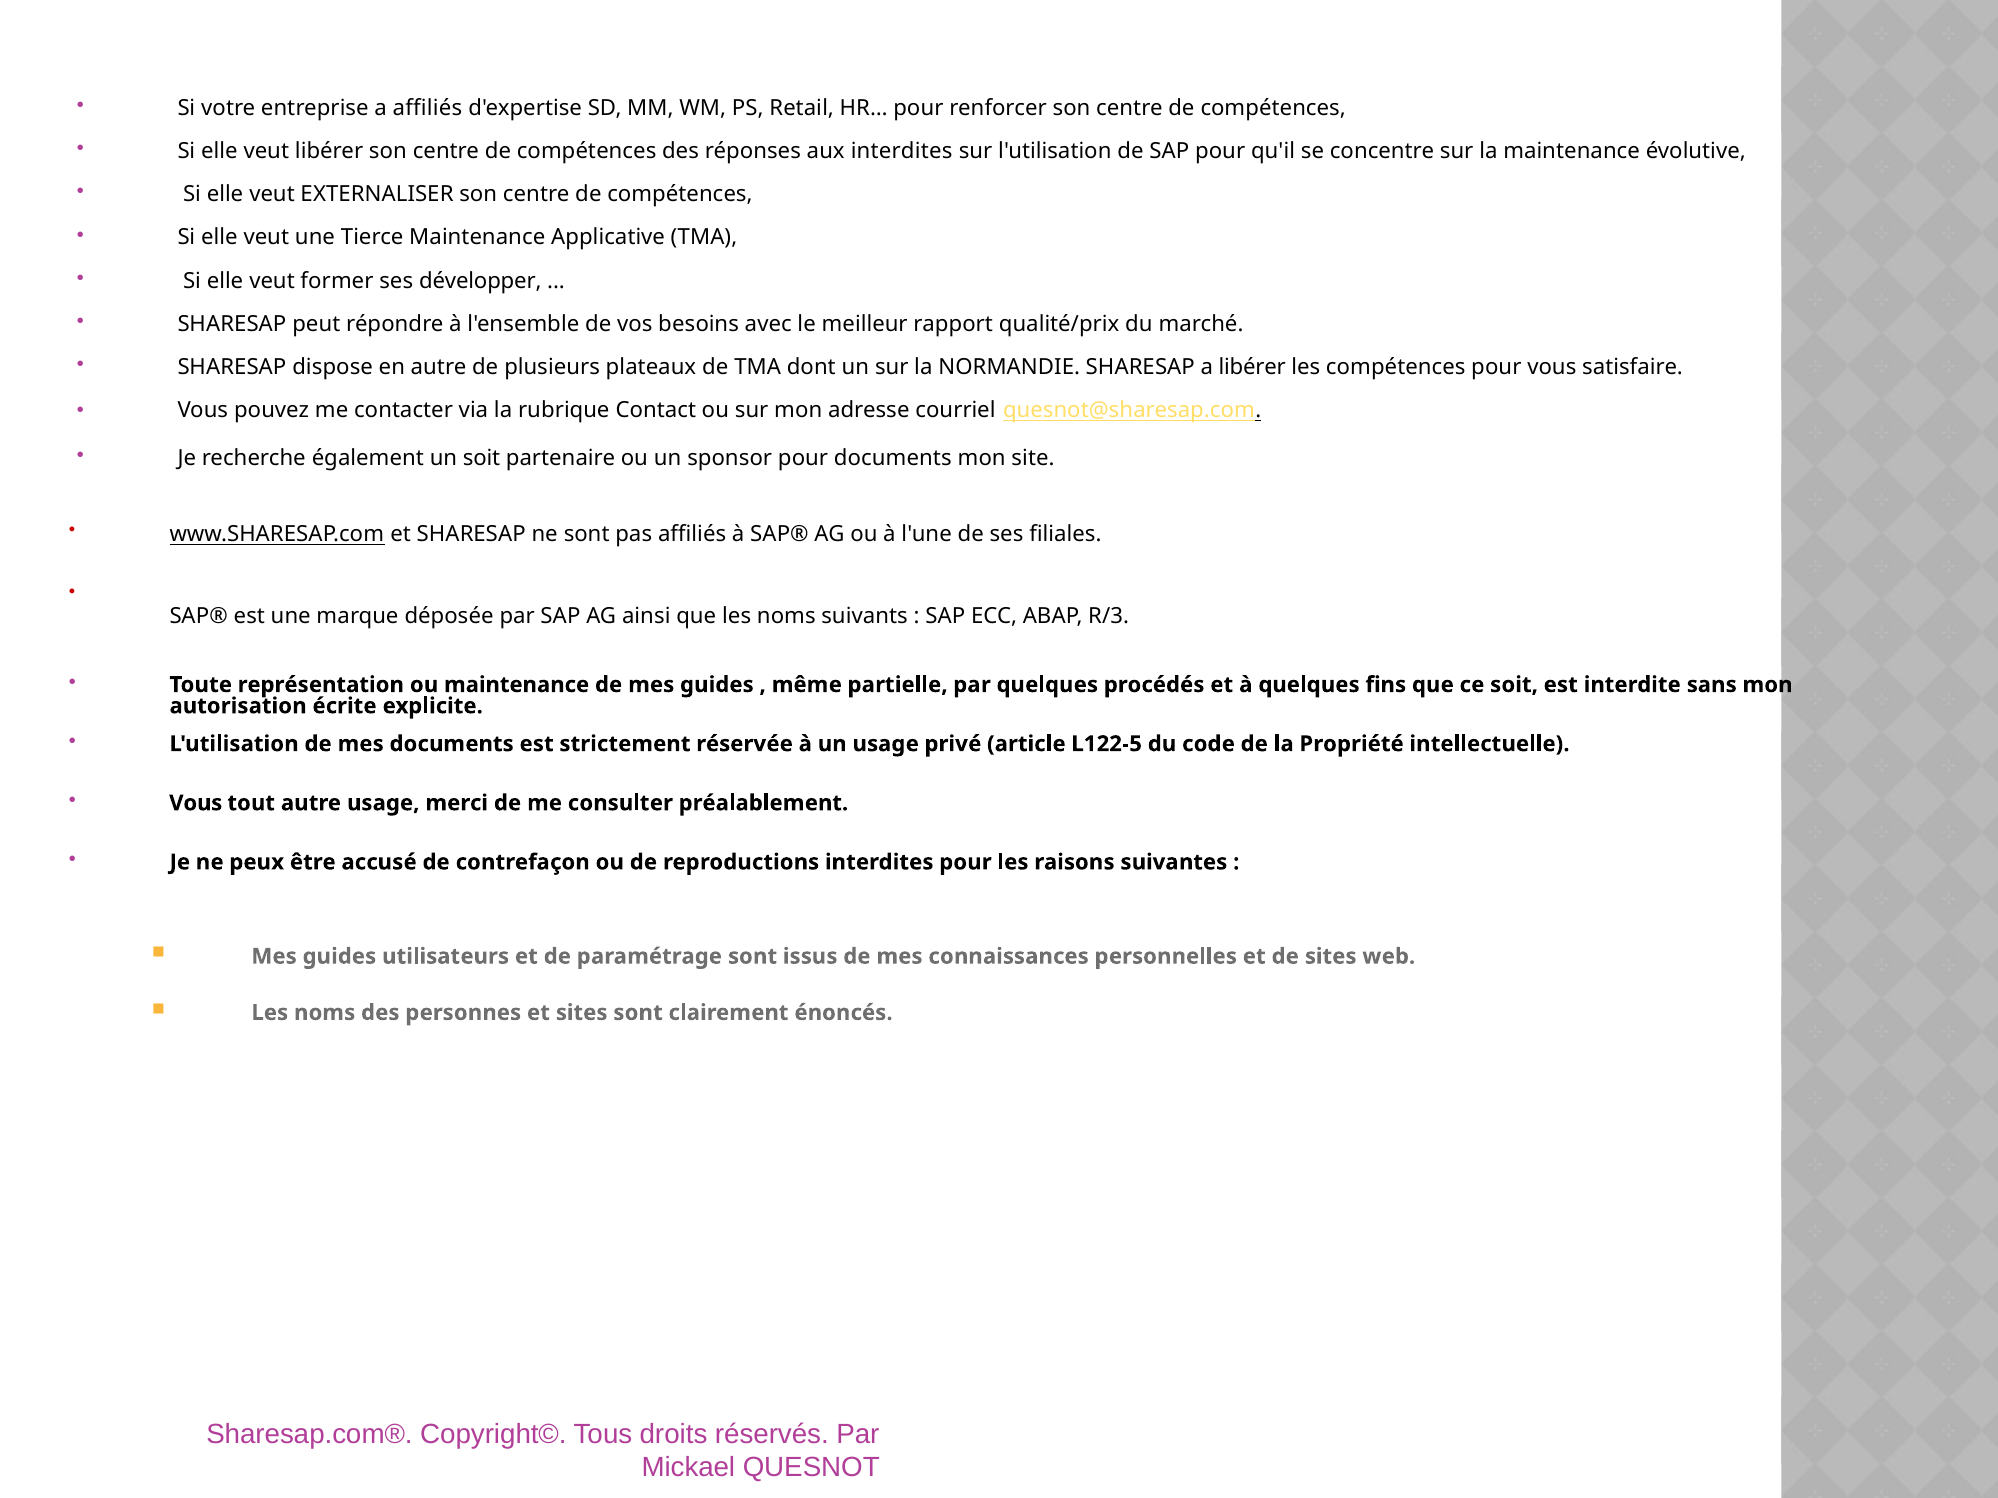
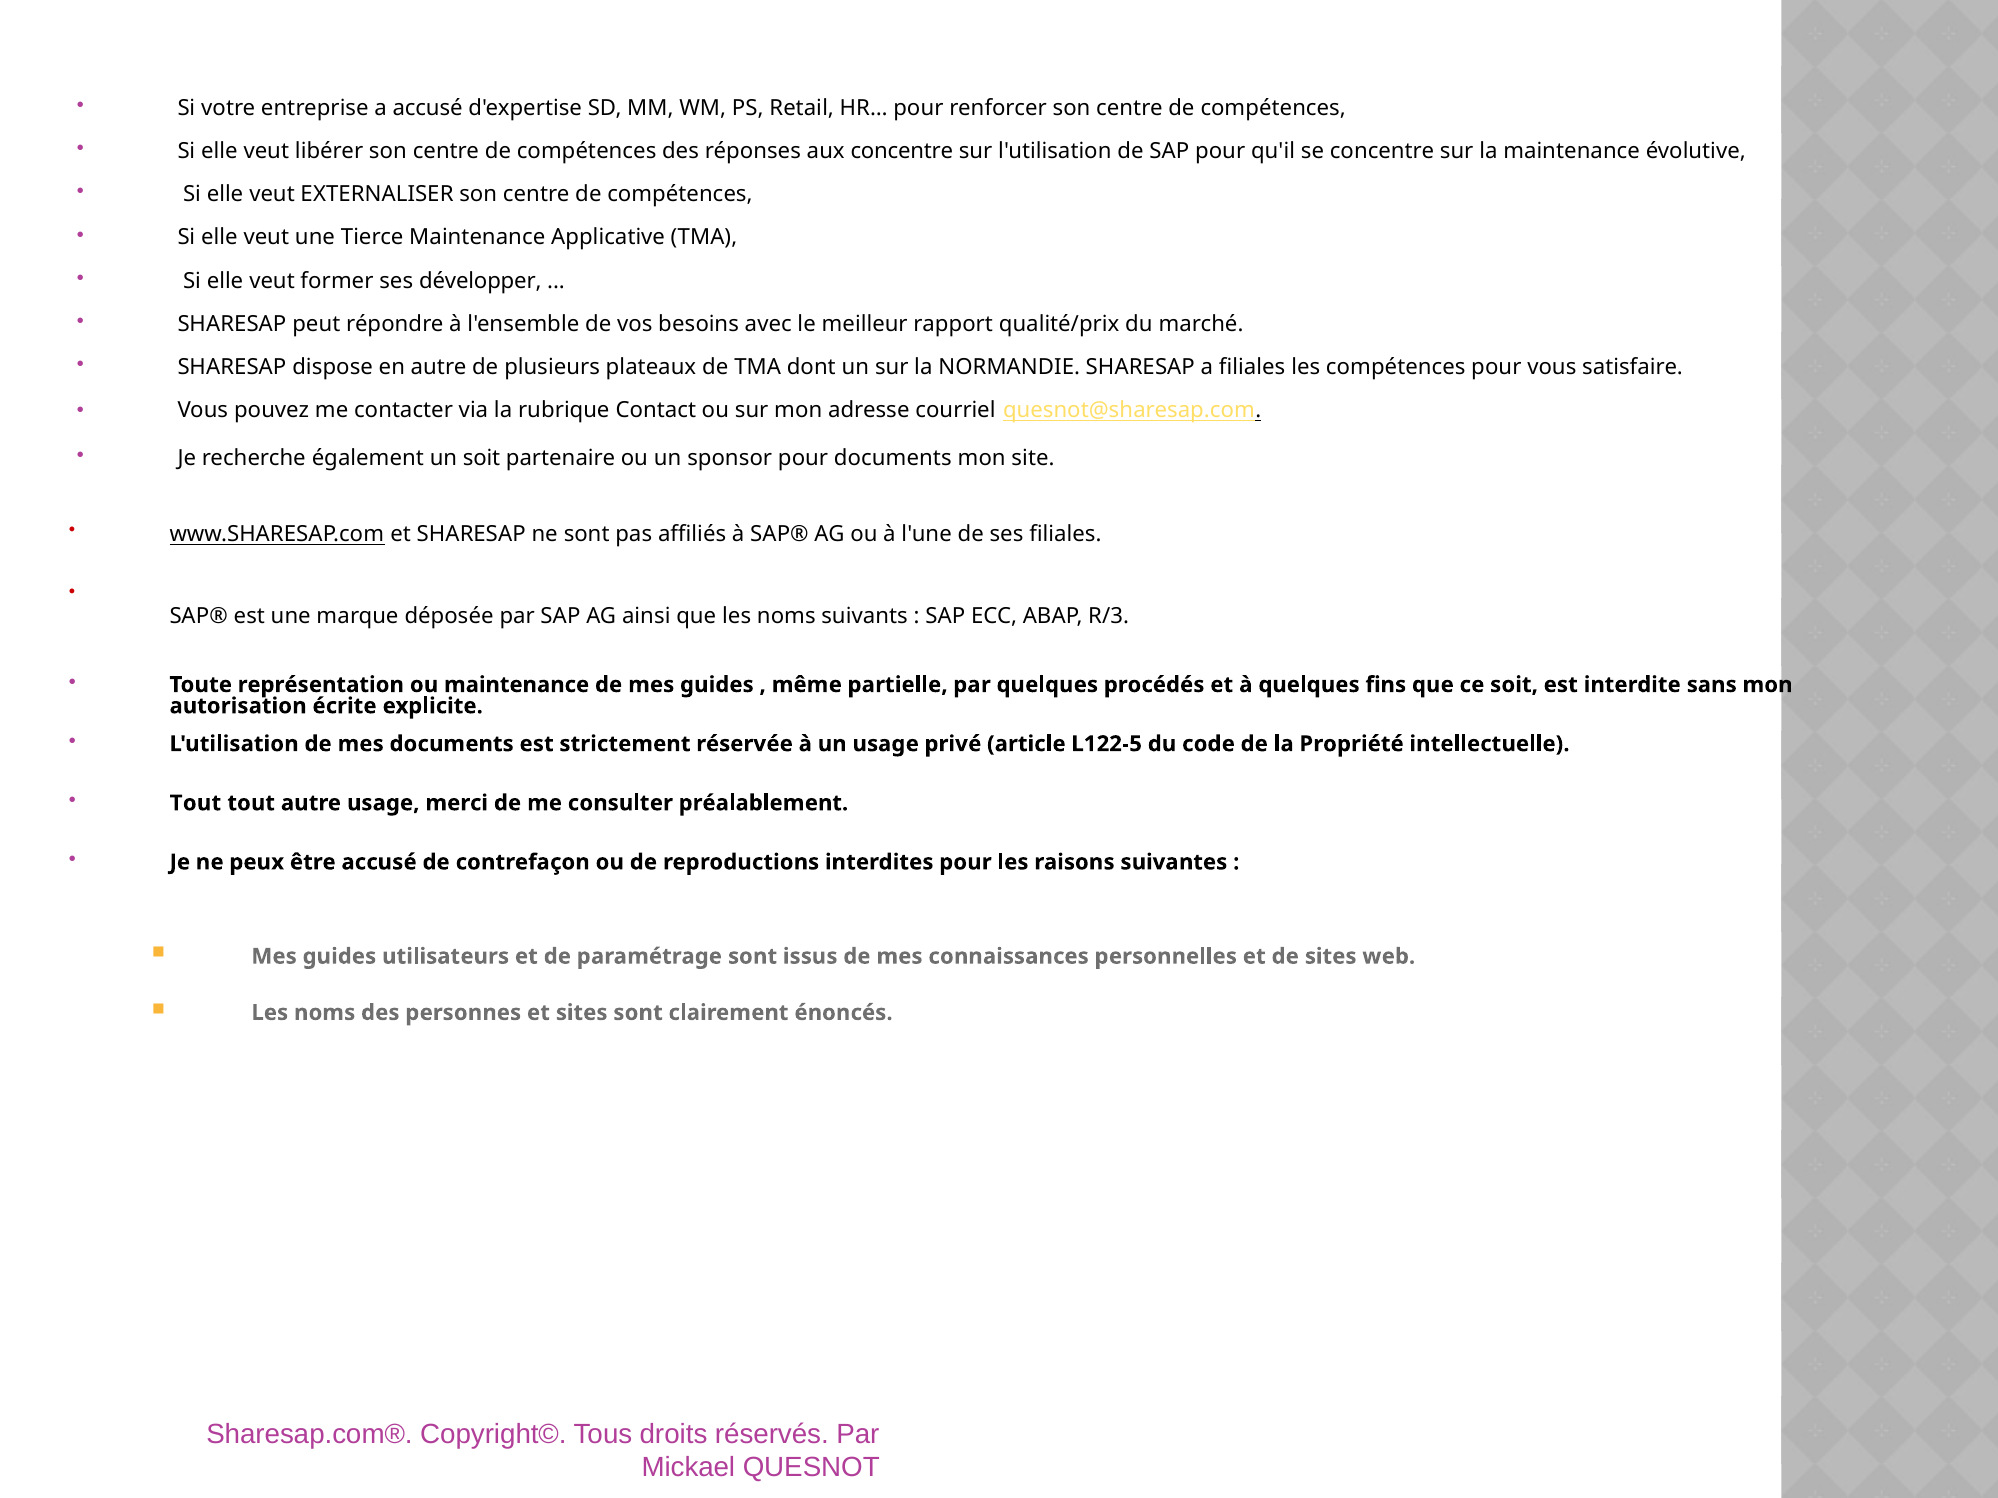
a affiliés: affiliés -> accusé
aux interdites: interdites -> concentre
a libérer: libérer -> filiales
Vous at (196, 803): Vous -> Tout
